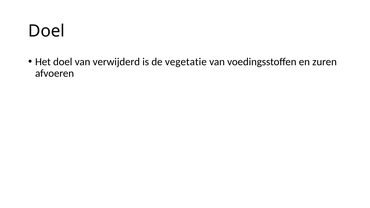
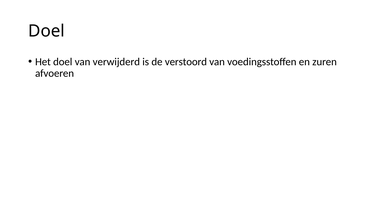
vegetatie: vegetatie -> verstoord
